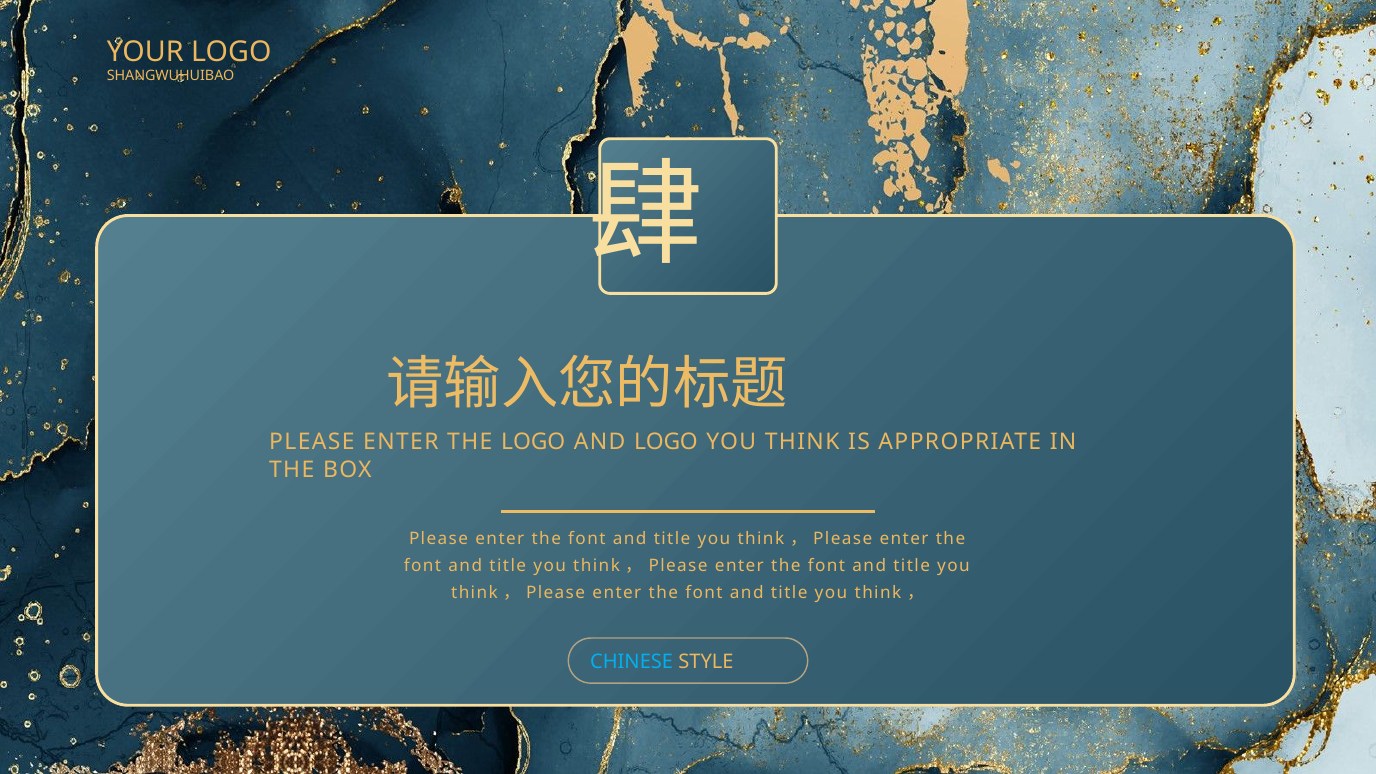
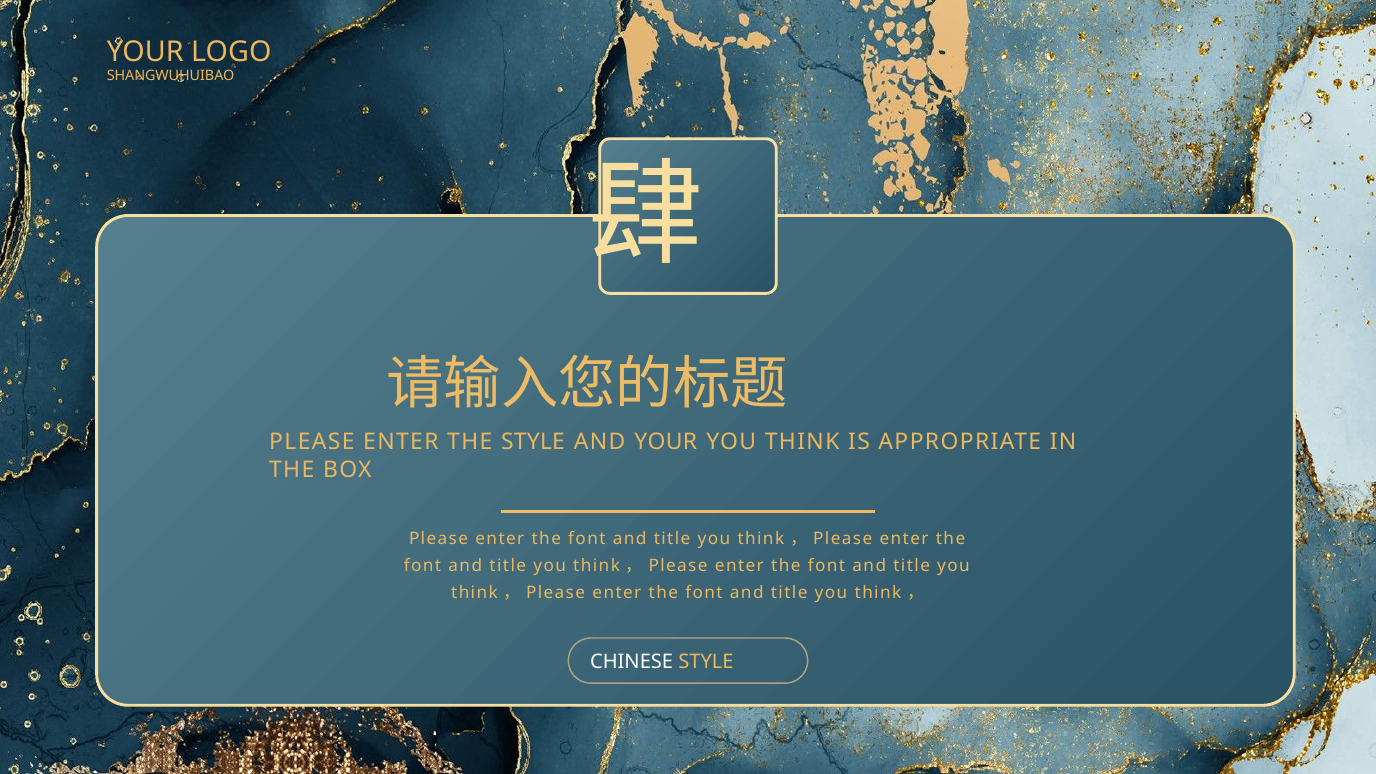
THE LOGO: LOGO -> STYLE
AND LOGO: LOGO -> YOUR
CHINESE colour: light blue -> white
